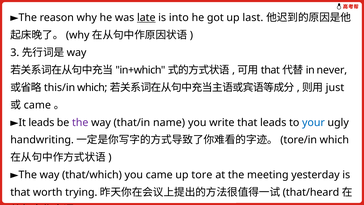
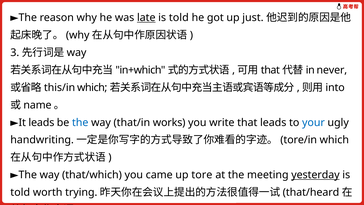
into at (179, 18): into -> told
last: last -> just
just: just -> into
came at (37, 105): came -> name
the at (80, 122) colour: purple -> blue
name: name -> works
yesterday underline: none -> present
that at (20, 192): that -> told
